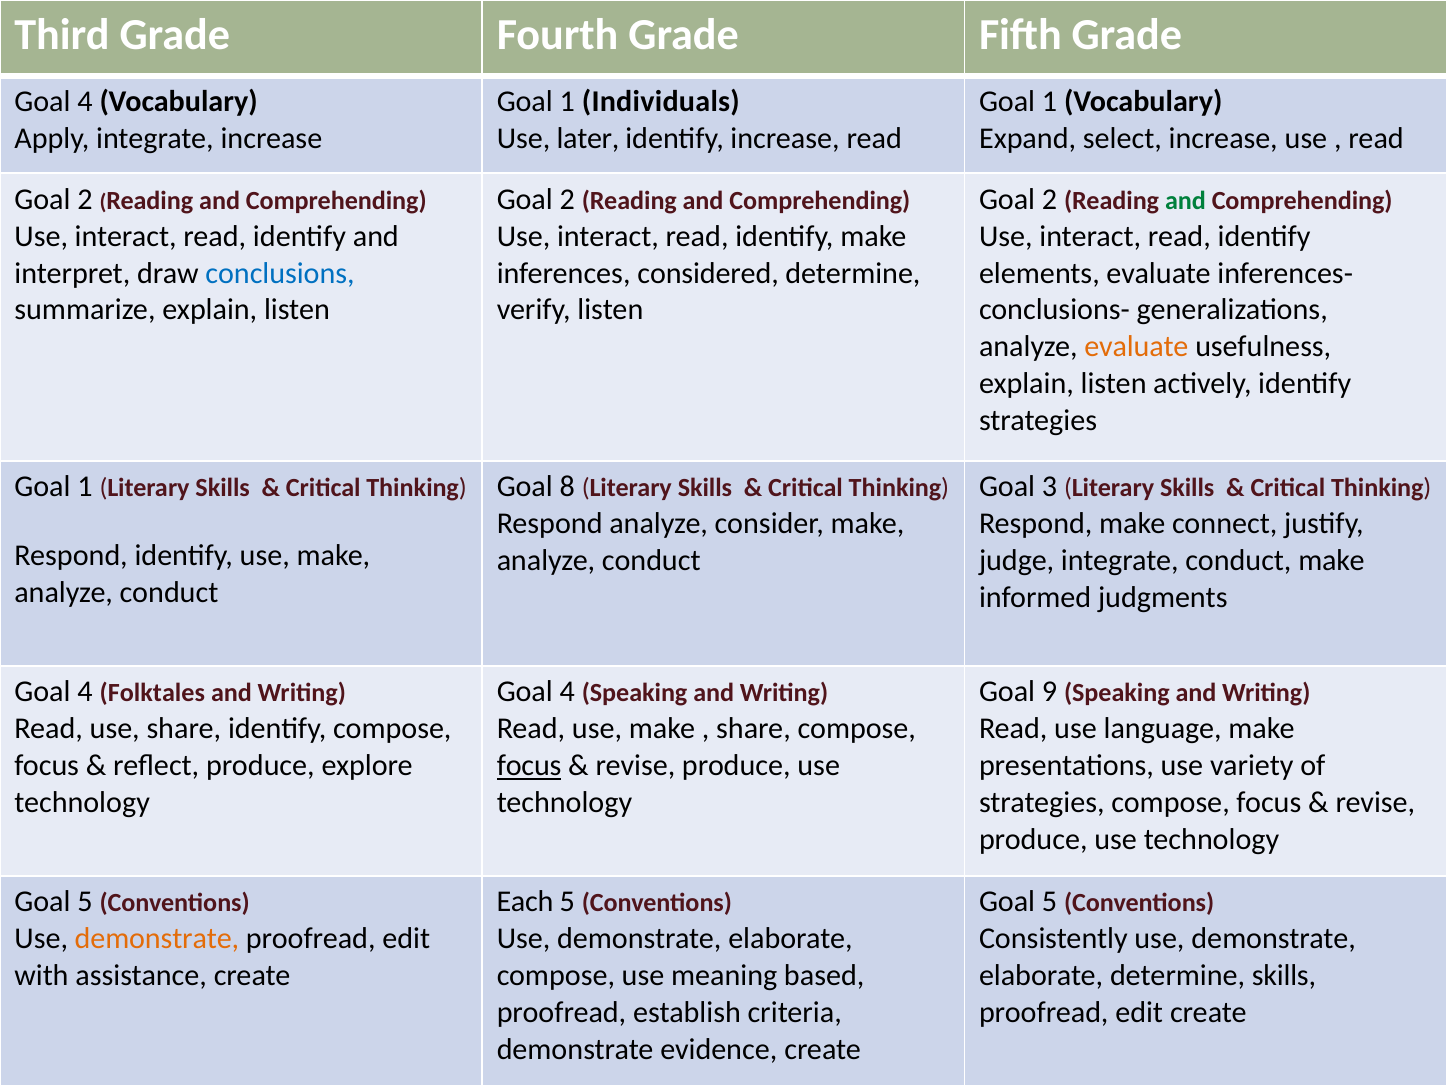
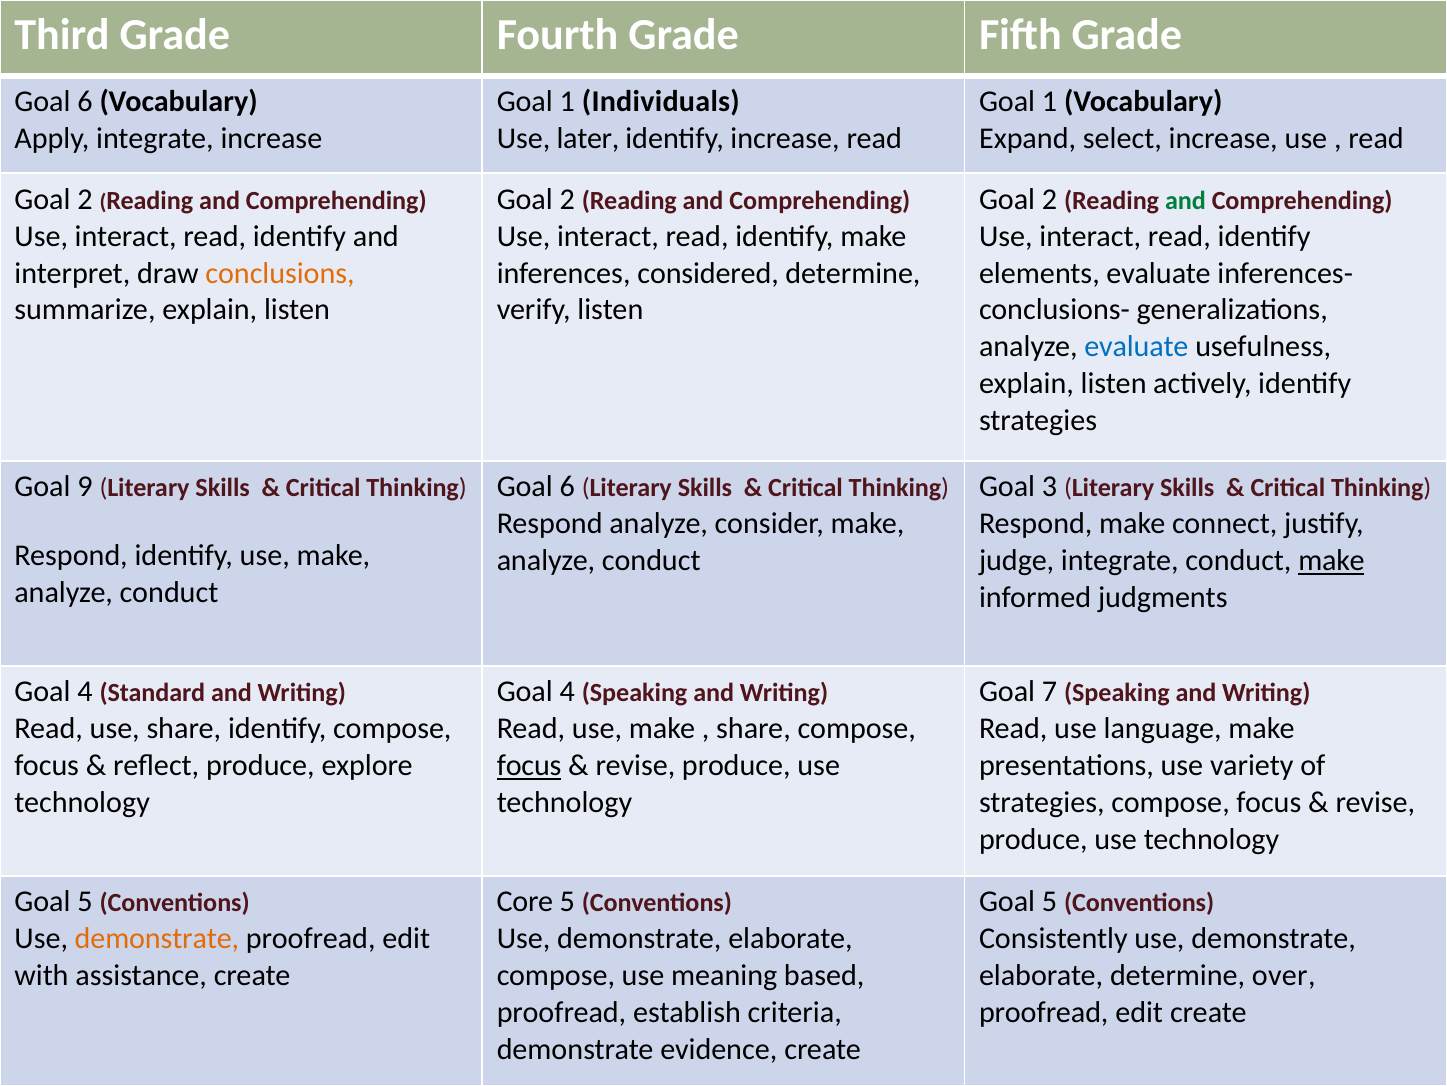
4 at (85, 102): 4 -> 6
conclusions colour: blue -> orange
evaluate at (1136, 347) colour: orange -> blue
1 at (85, 487): 1 -> 9
8 at (567, 487): 8 -> 6
make at (1332, 561) underline: none -> present
Folktales: Folktales -> Standard
9: 9 -> 7
Each: Each -> Core
determine skills: skills -> over
